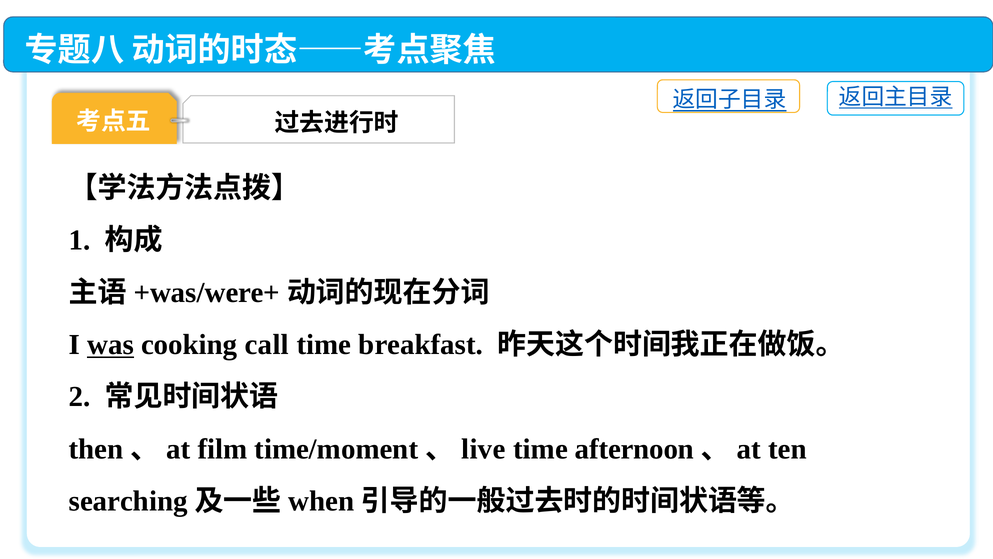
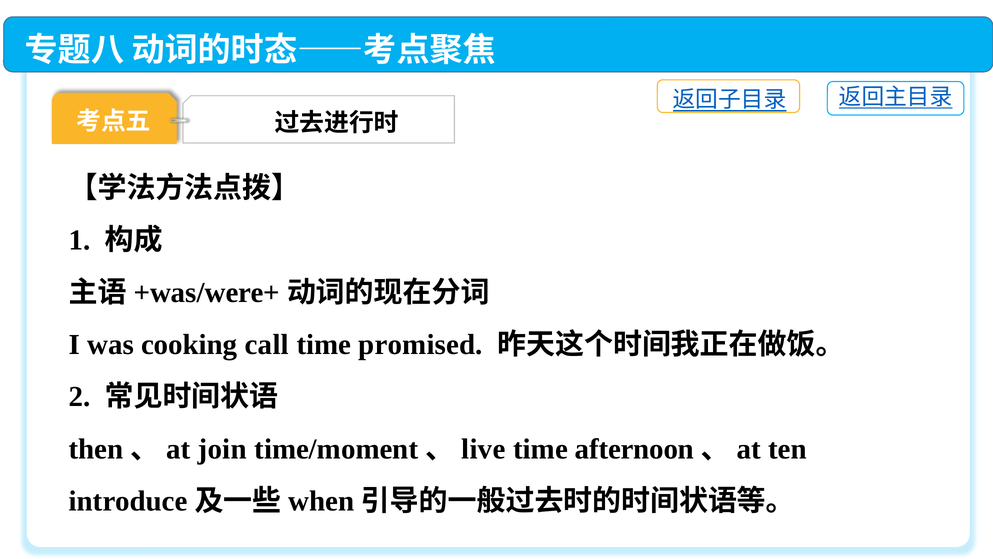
was underline: present -> none
breakfast: breakfast -> promised
film: film -> join
searching: searching -> introduce
